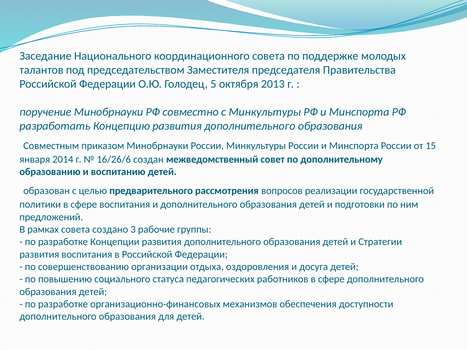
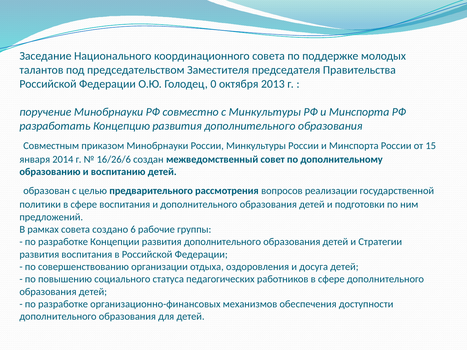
5: 5 -> 0
3: 3 -> 6
